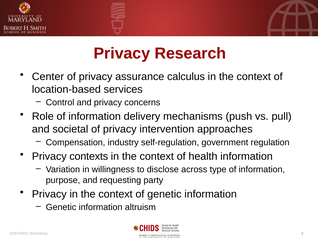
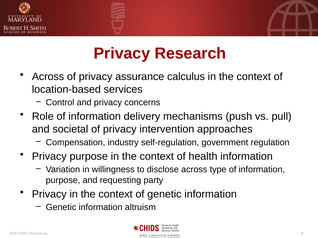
Center at (48, 77): Center -> Across
Privacy contexts: contexts -> purpose
